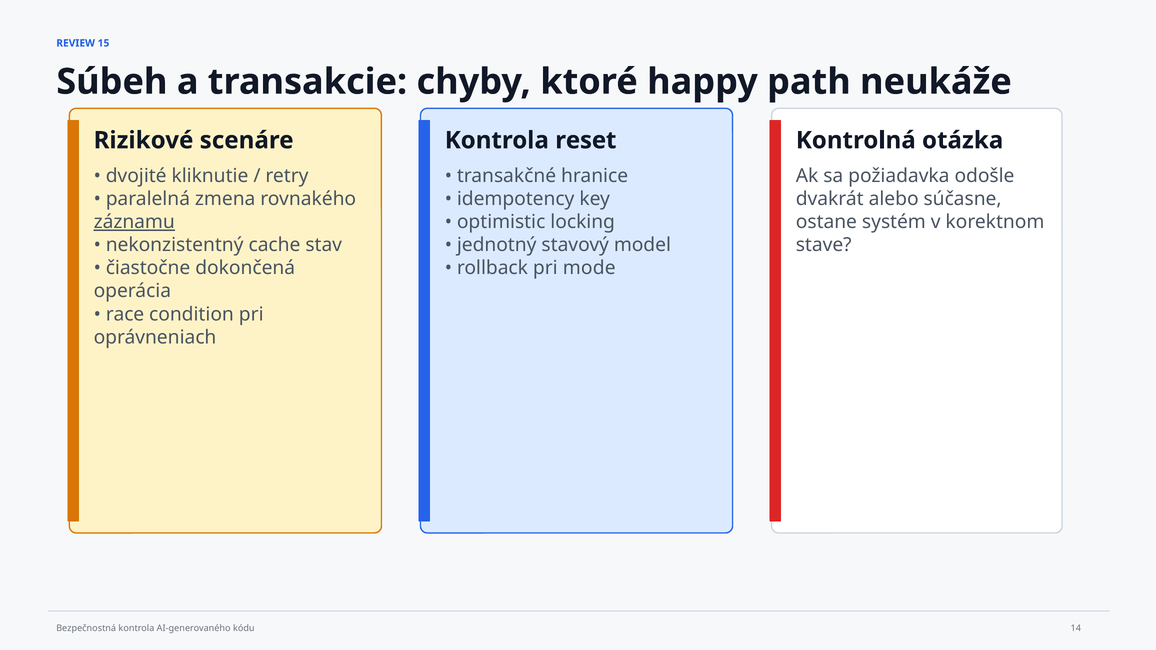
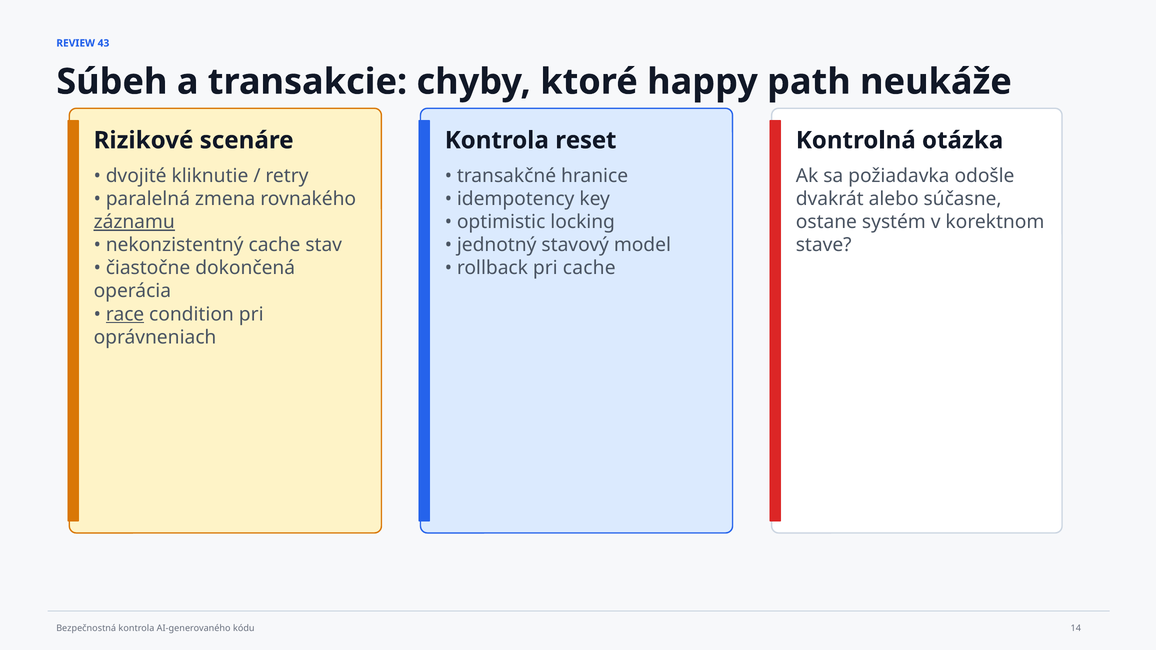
15: 15 -> 43
pri mode: mode -> cache
race underline: none -> present
